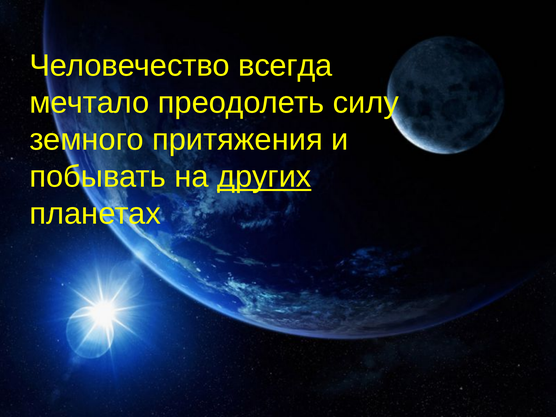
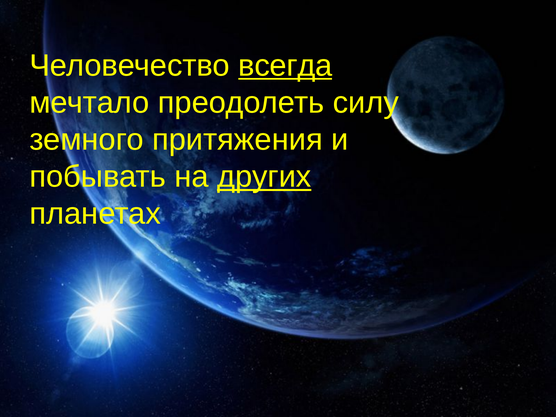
всегда underline: none -> present
